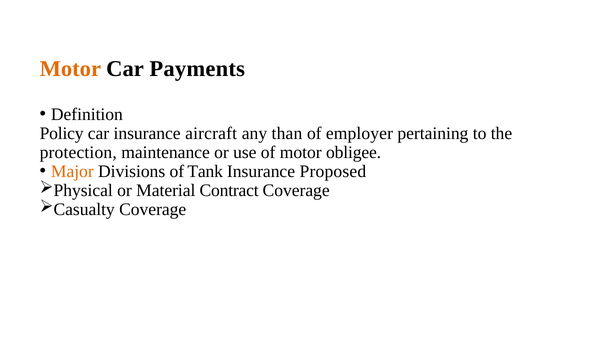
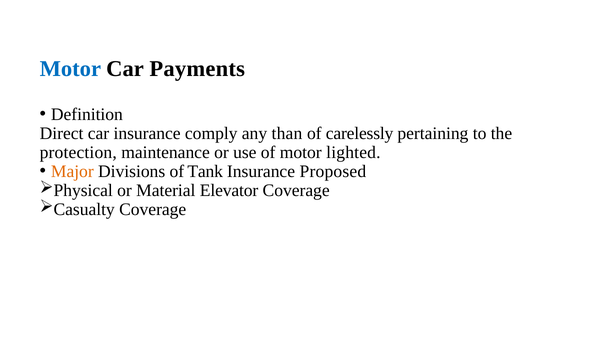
Motor at (70, 69) colour: orange -> blue
Policy: Policy -> Direct
aircraft: aircraft -> comply
employer: employer -> carelessly
obligee: obligee -> lighted
Contract: Contract -> Elevator
